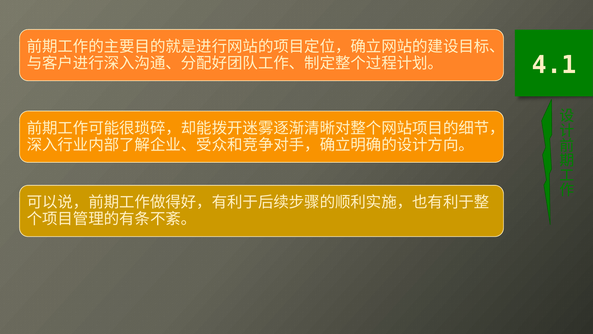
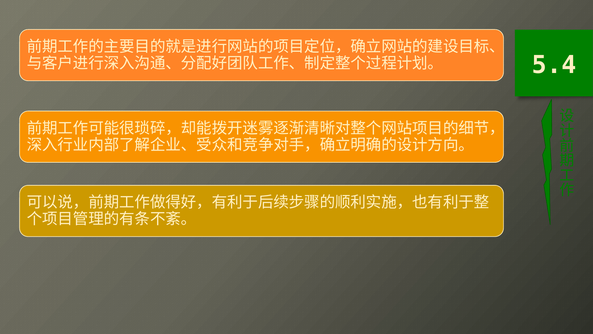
4.1: 4.1 -> 5.4
